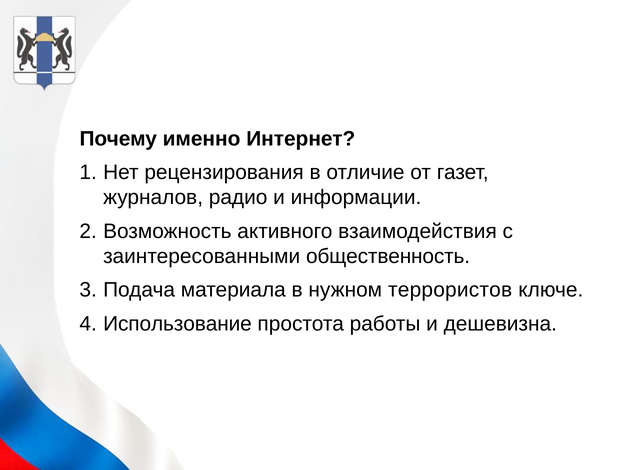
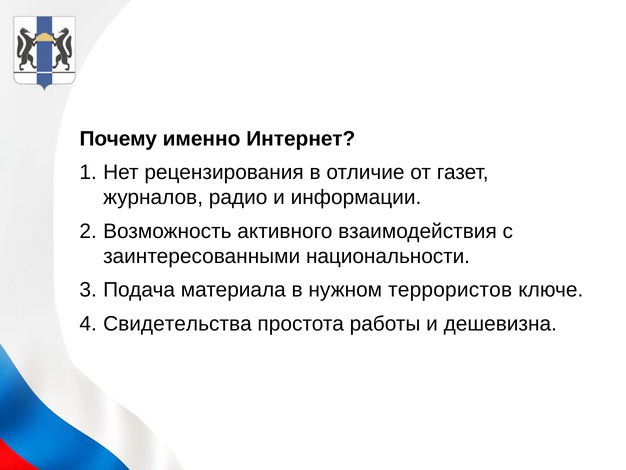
общественность: общественность -> национальности
Использование: Использование -> Свидетельства
